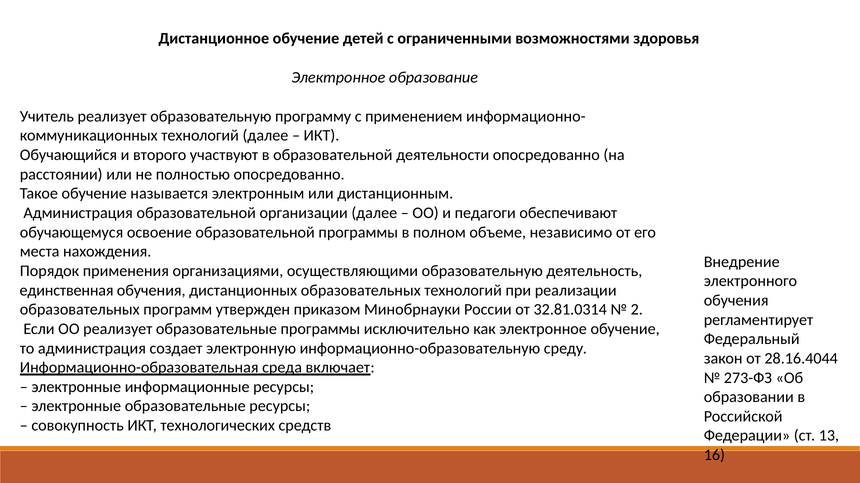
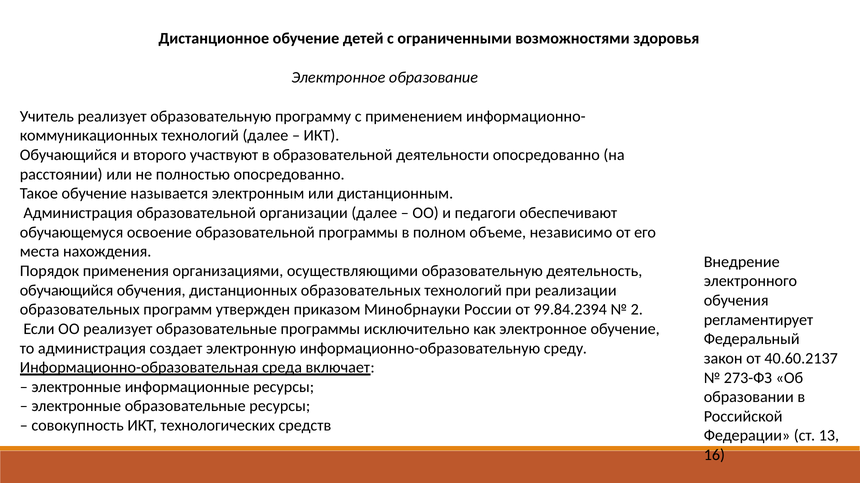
единственная at (67, 291): единственная -> обучающийся
32.81.0314: 32.81.0314 -> 99.84.2394
28.16.4044: 28.16.4044 -> 40.60.2137
